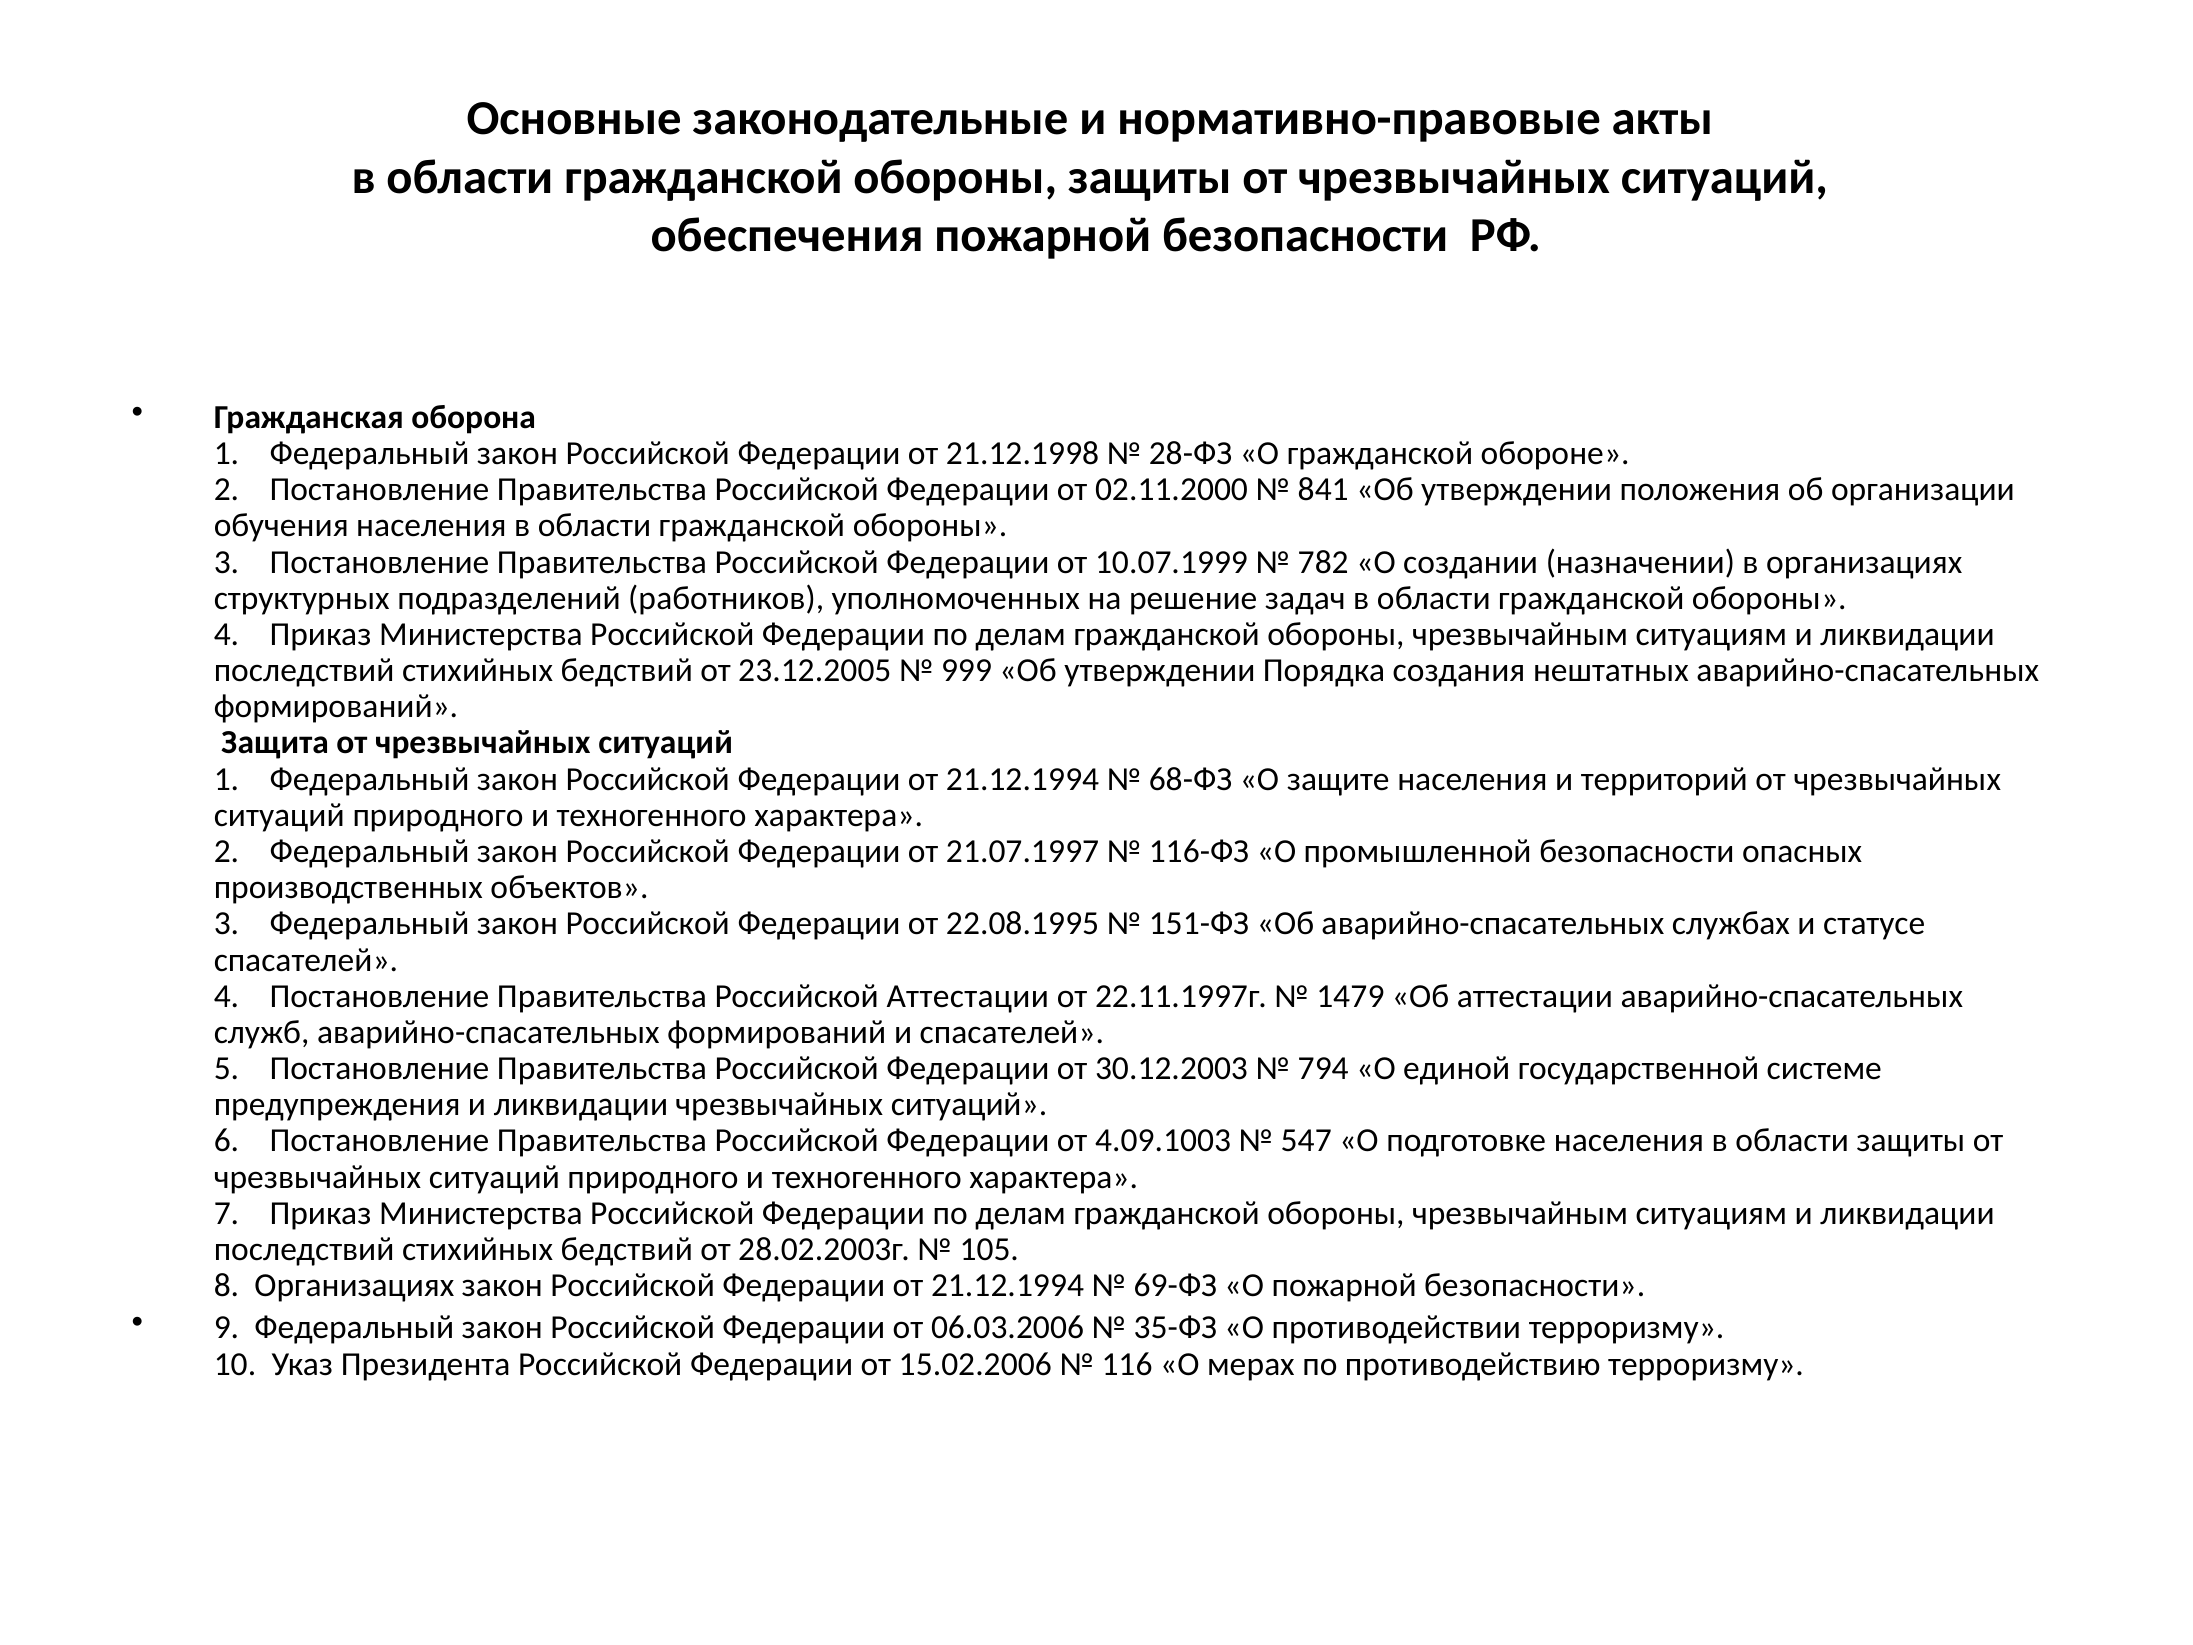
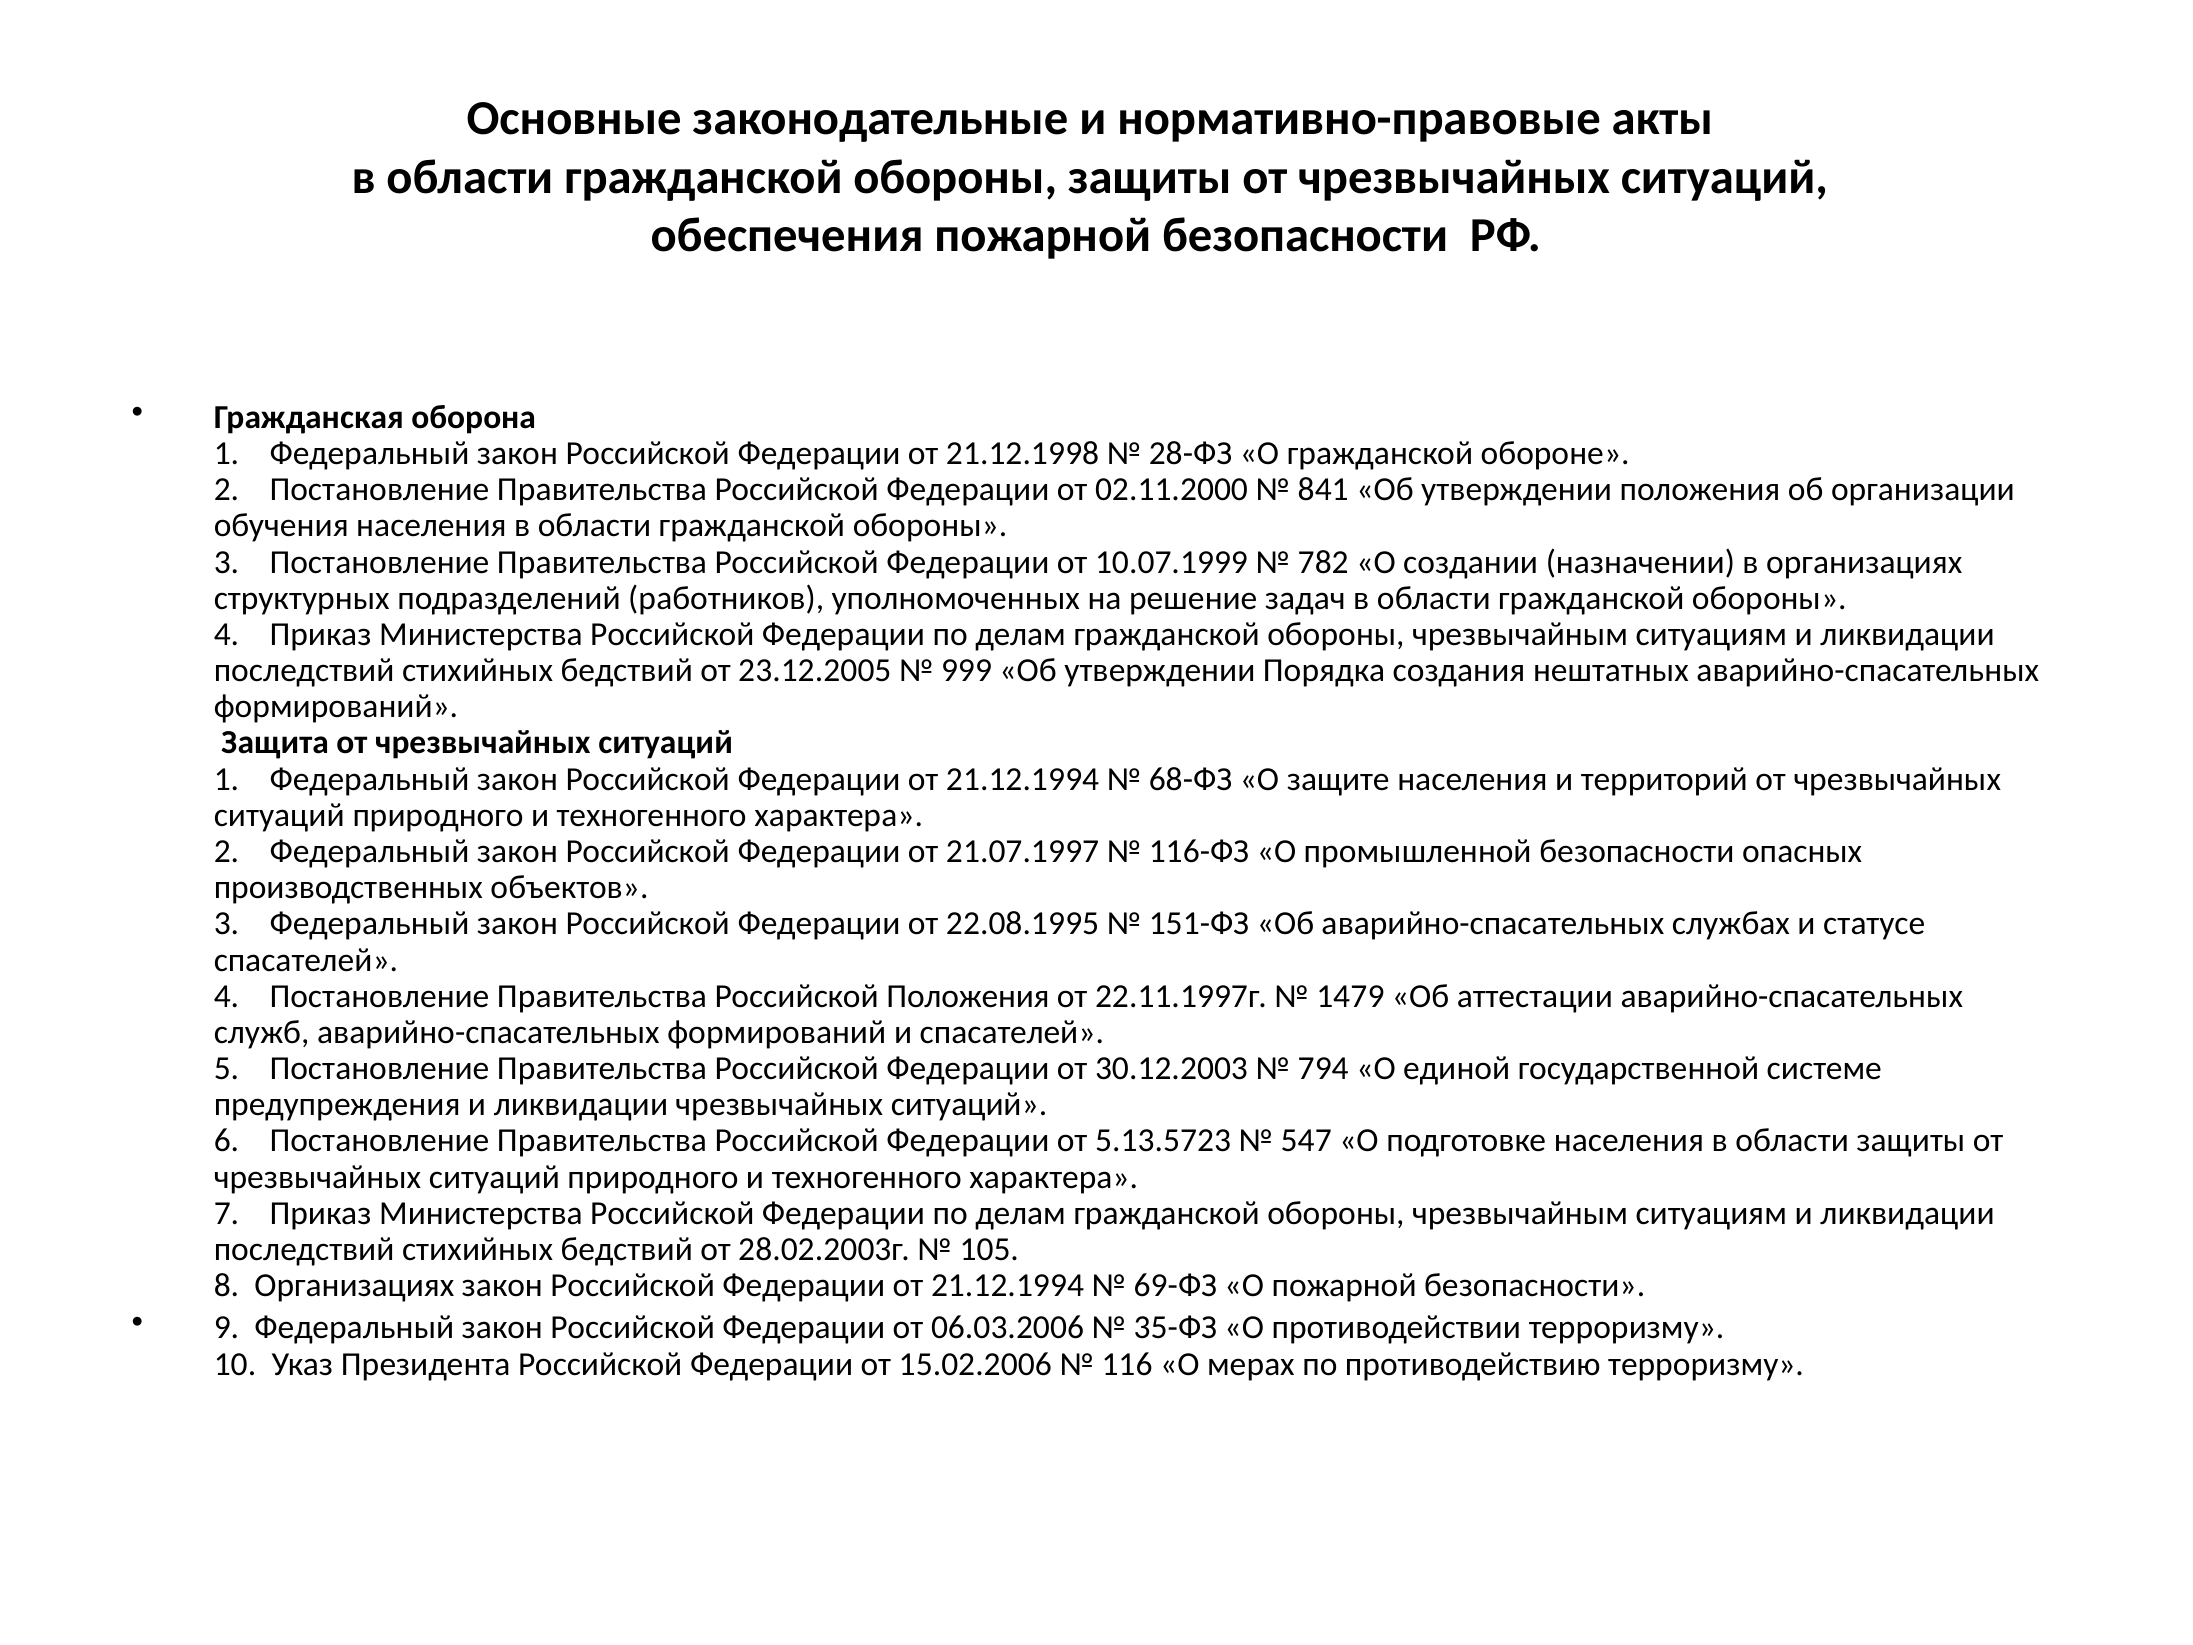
Российской Аттестации: Аттестации -> Положения
4.09.1003: 4.09.1003 -> 5.13.5723
